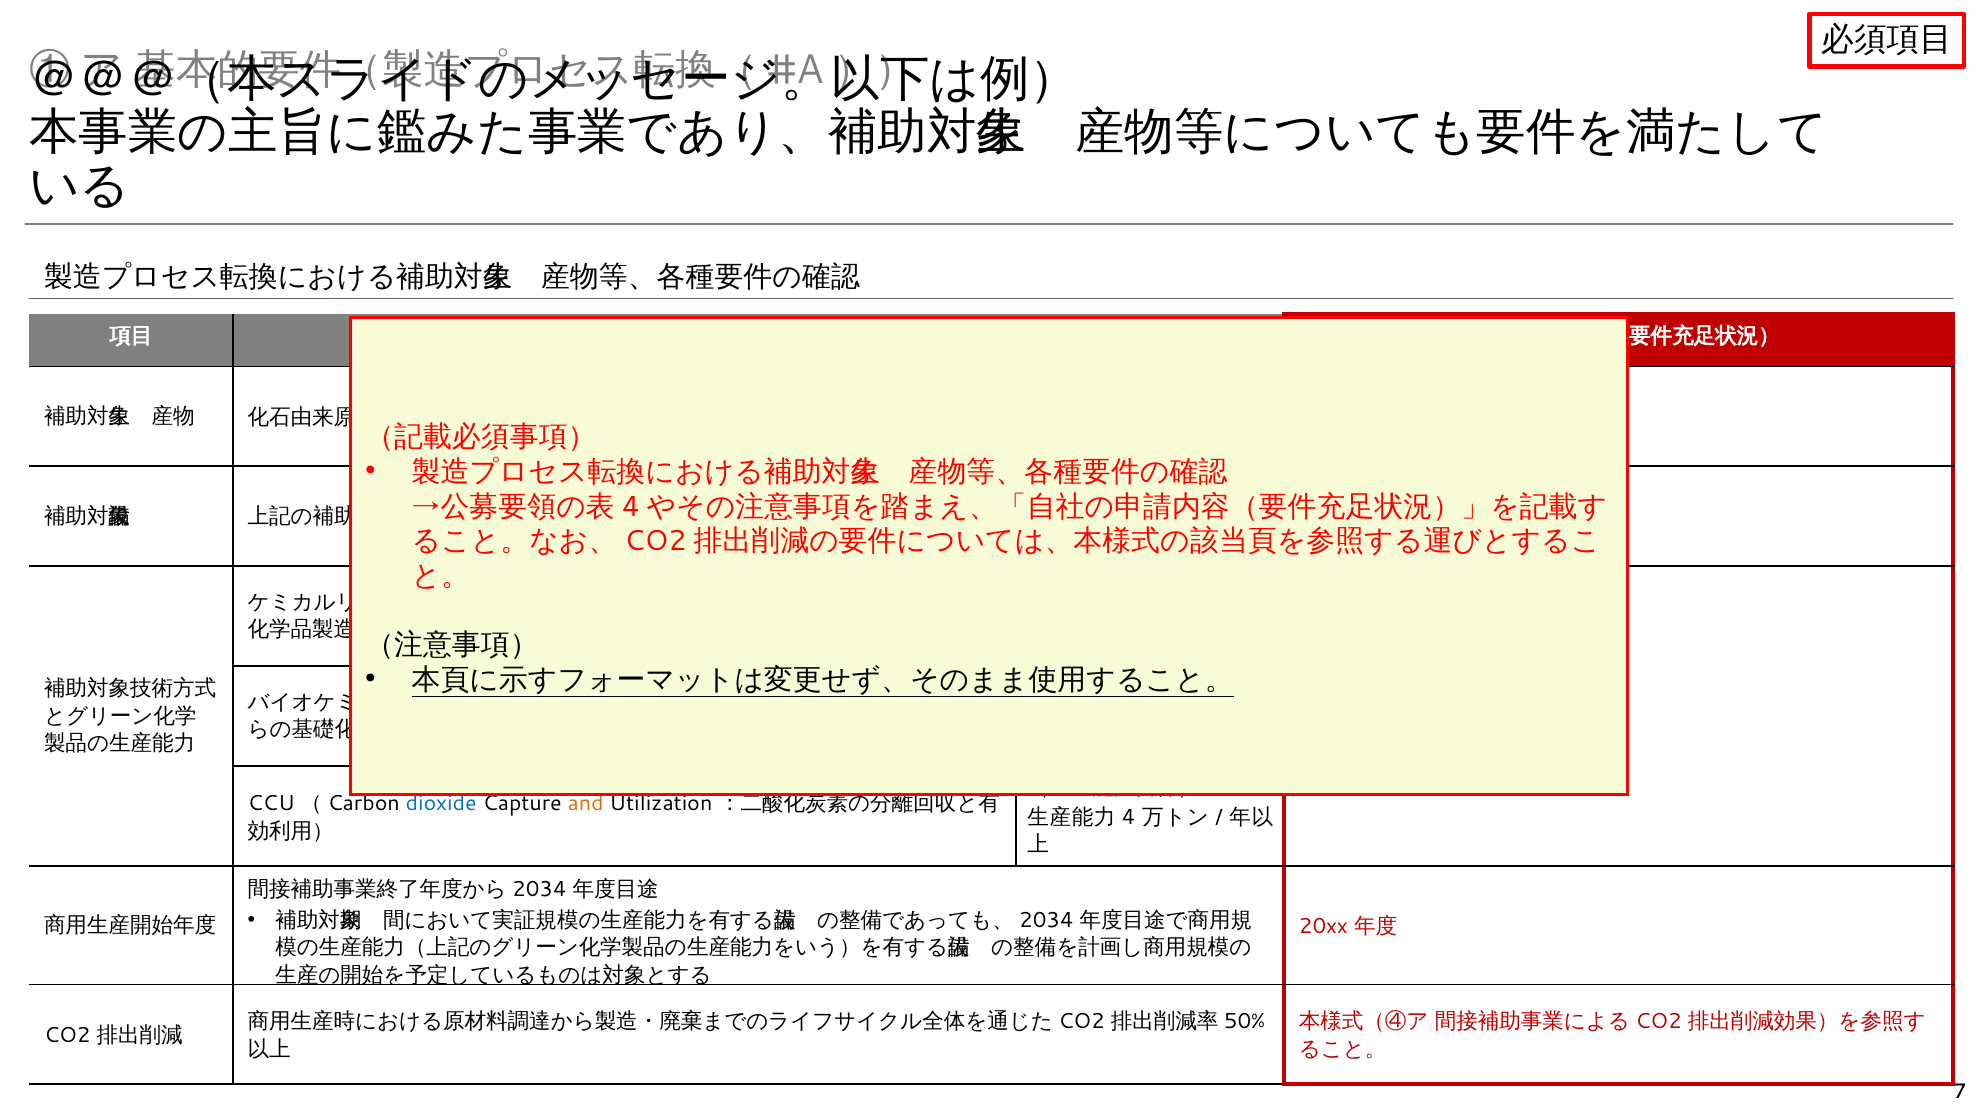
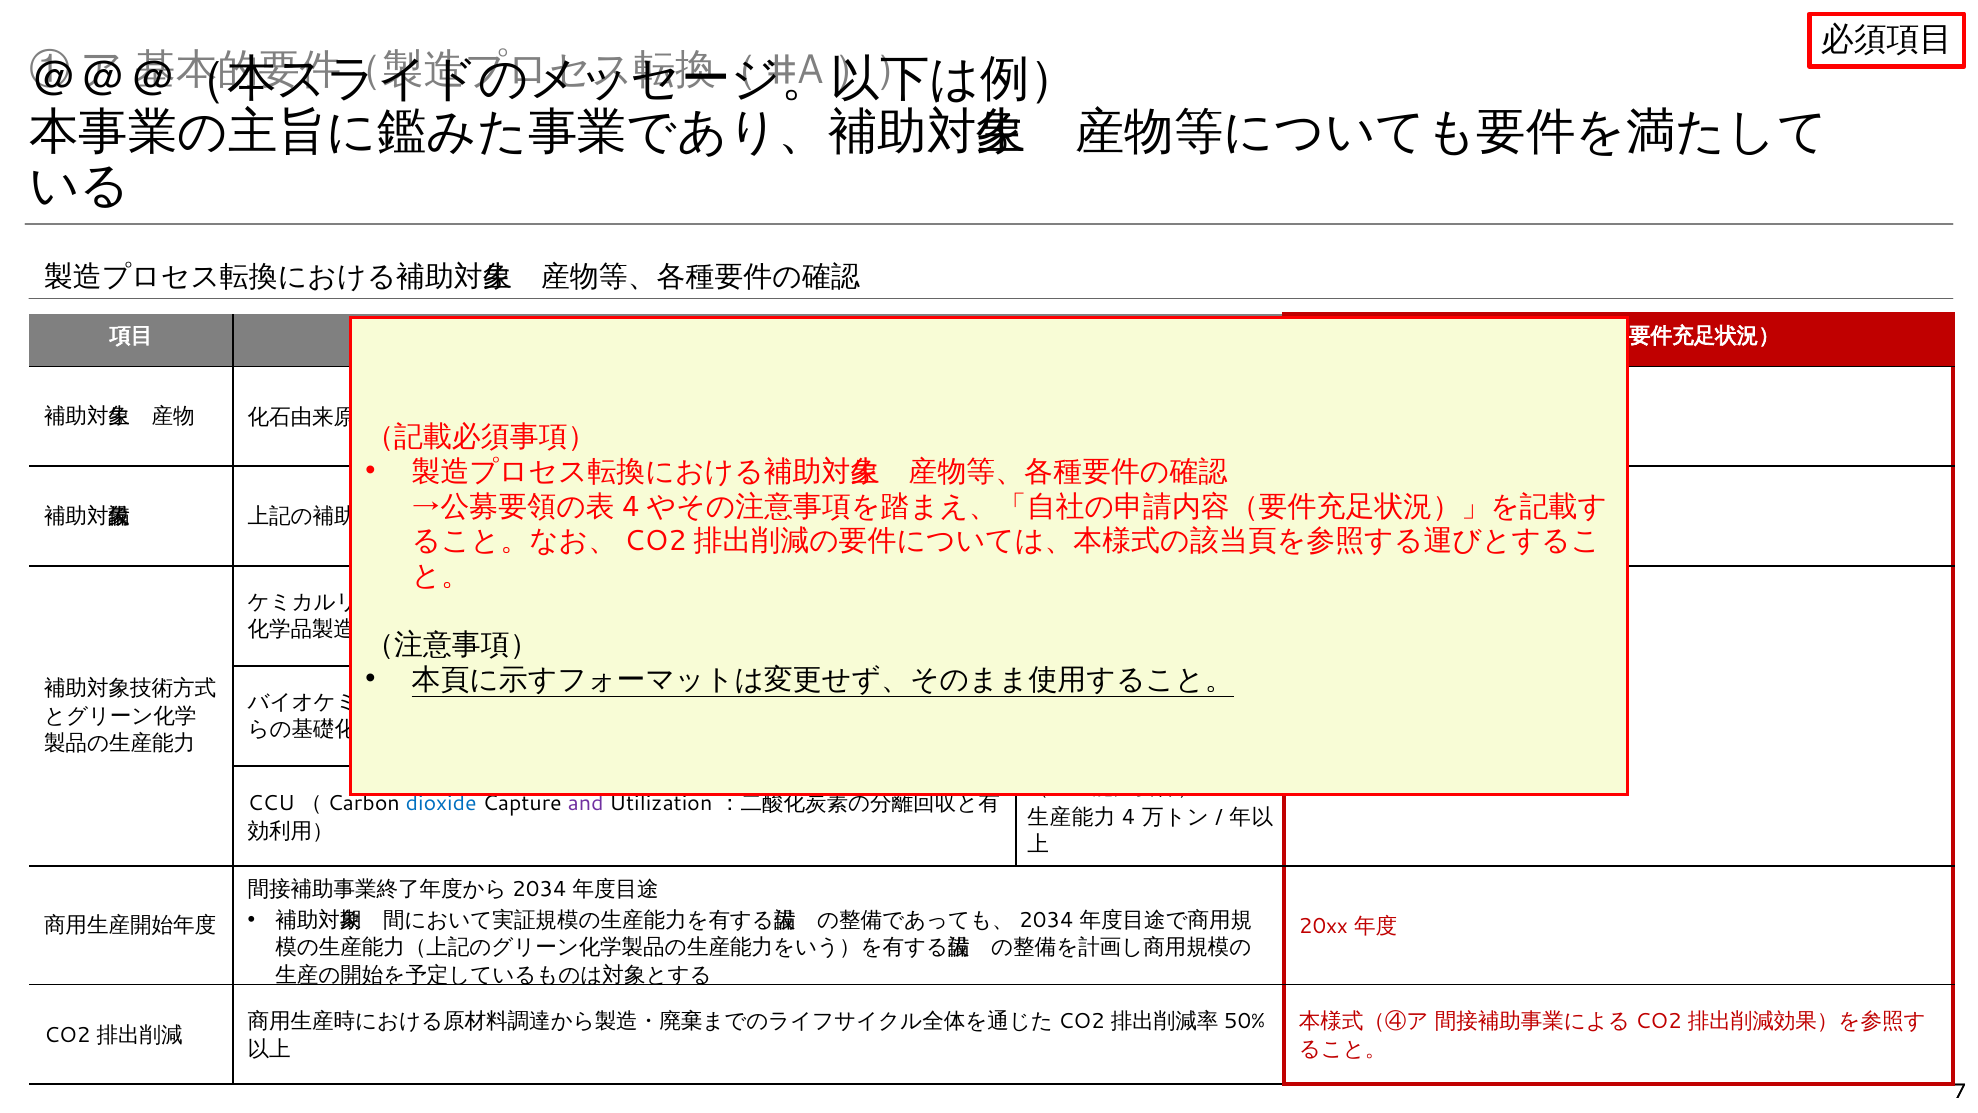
and colour: orange -> purple
